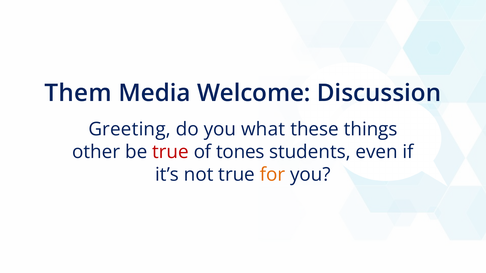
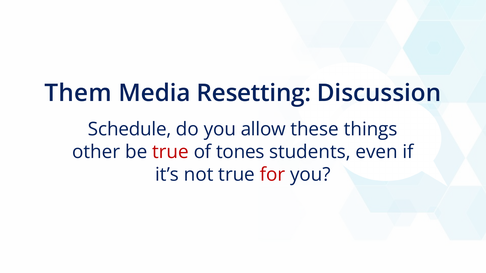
Welcome: Welcome -> Resetting
Greeting: Greeting -> Schedule
what: what -> allow
for colour: orange -> red
